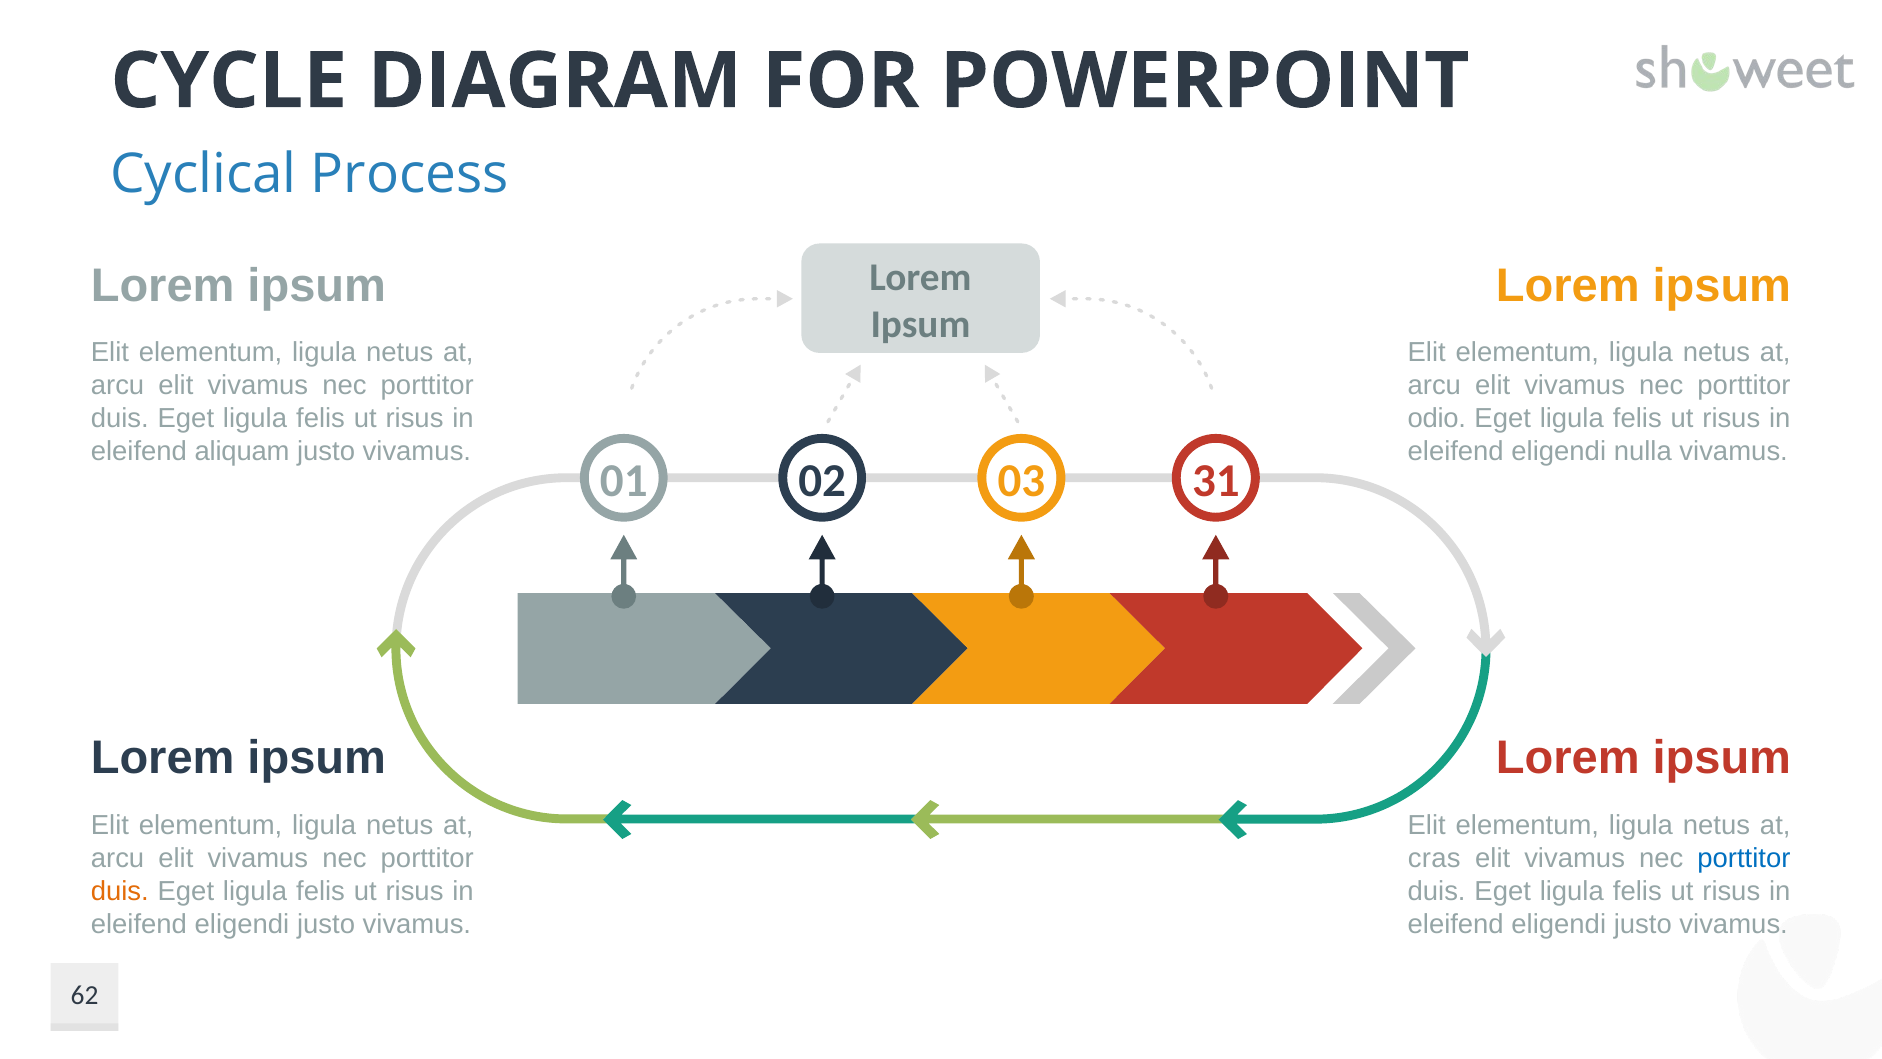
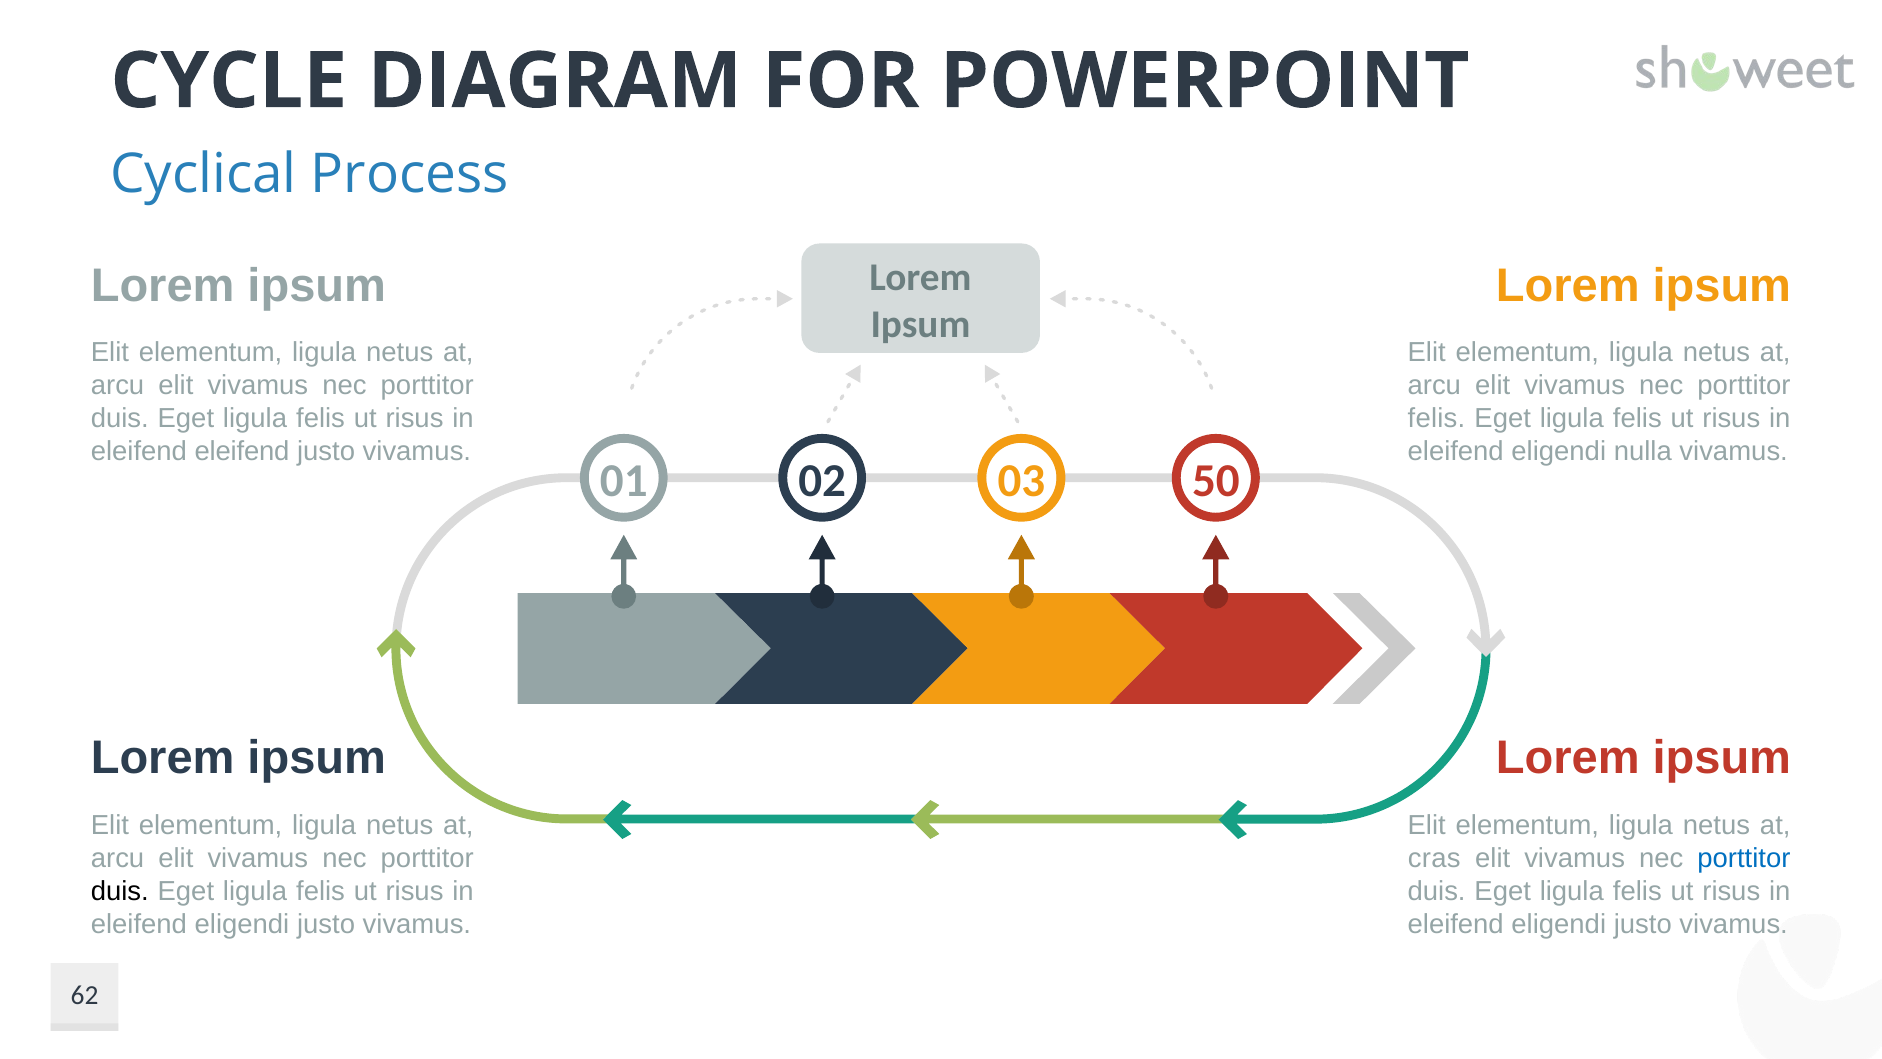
odio at (1437, 419): odio -> felis
eleifend aliquam: aliquam -> eleifend
31: 31 -> 50
duis at (120, 891) colour: orange -> black
